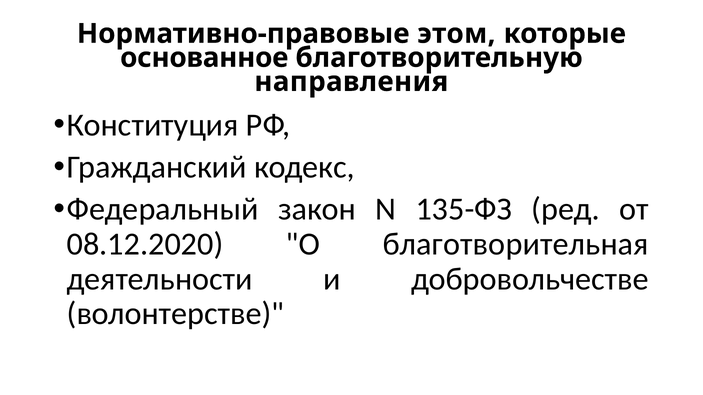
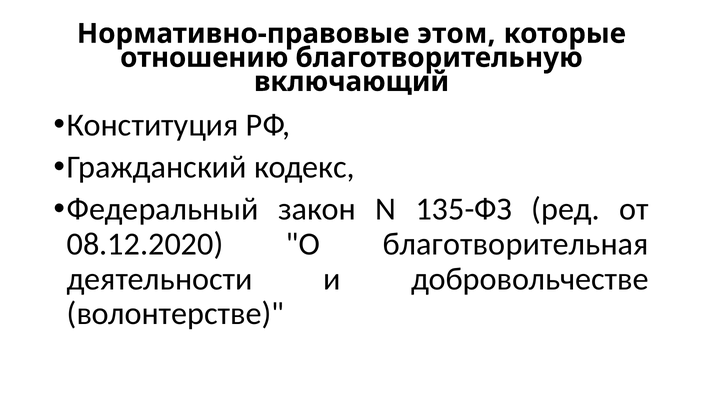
основанное: основанное -> отношению
направления: направления -> включающий
